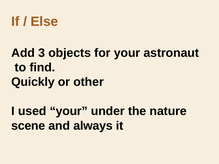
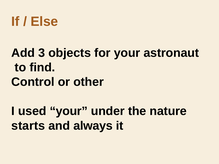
Quickly: Quickly -> Control
scene: scene -> starts
